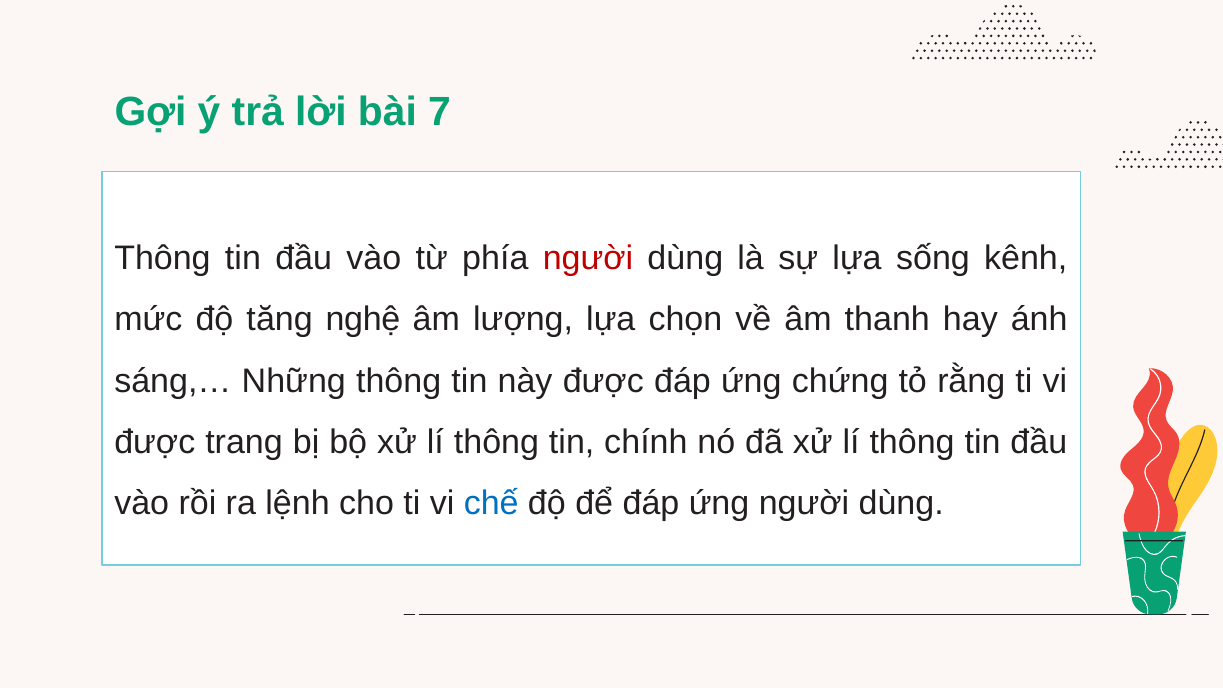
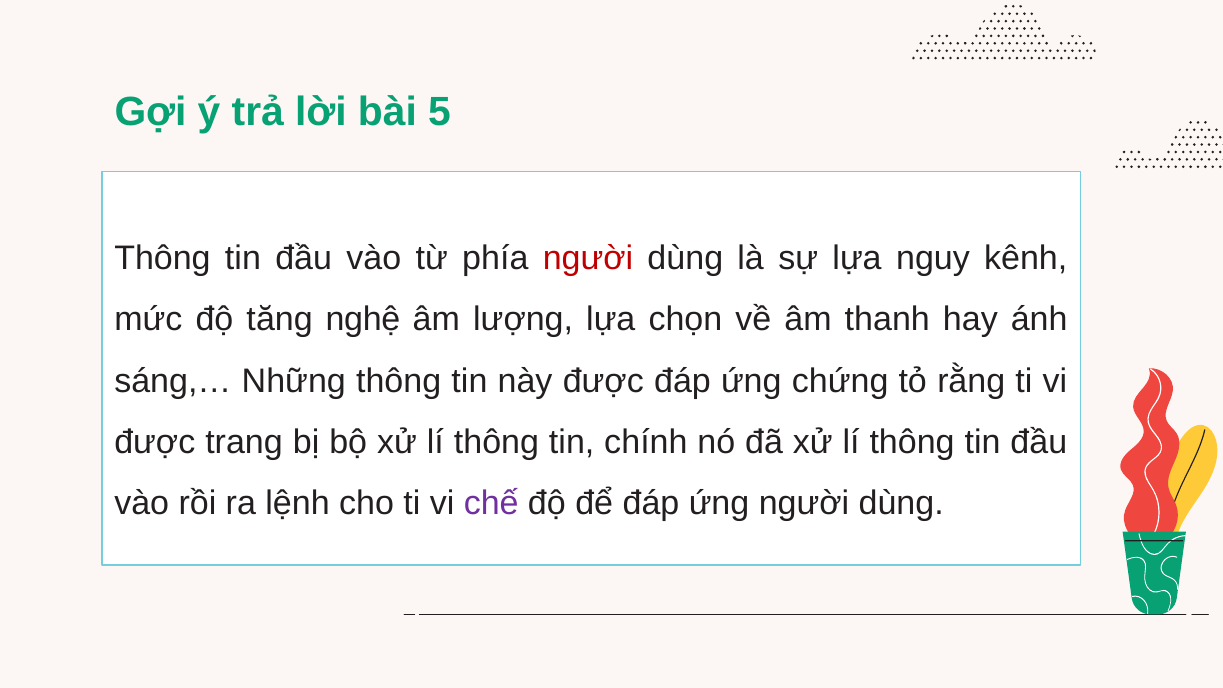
7: 7 -> 5
sống: sống -> nguy
chế colour: blue -> purple
